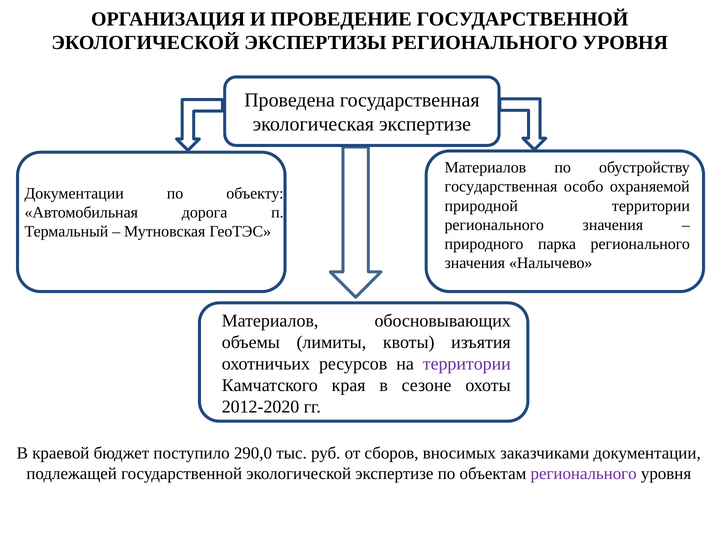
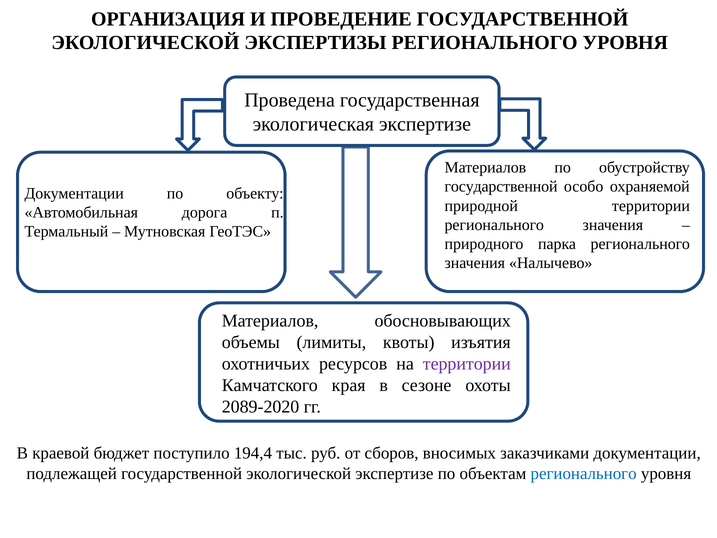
государственная at (501, 187): государственная -> государственной
2012-2020: 2012-2020 -> 2089-2020
290,0: 290,0 -> 194,4
регионального at (584, 473) colour: purple -> blue
